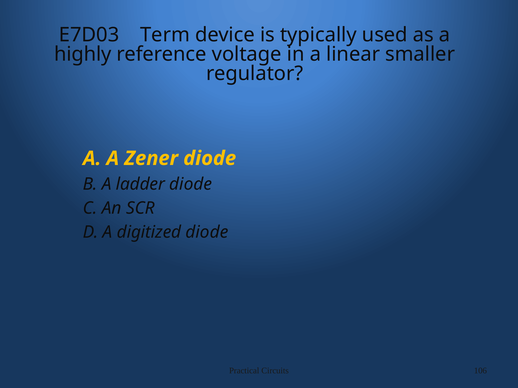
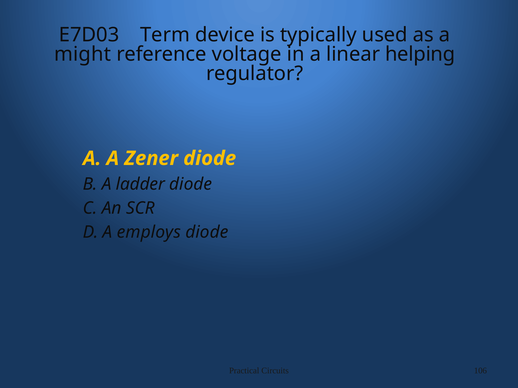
highly: highly -> might
smaller: smaller -> helping
digitized: digitized -> employs
